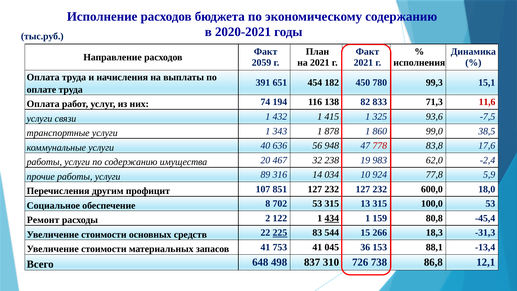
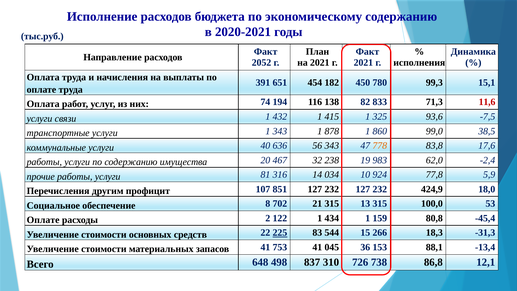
2059: 2059 -> 2052
56 948: 948 -> 343
778 colour: red -> orange
89: 89 -> 81
600,0: 600,0 -> 424,9
702 53: 53 -> 21
Ремонт at (43, 220): Ремонт -> Оплате
434 underline: present -> none
